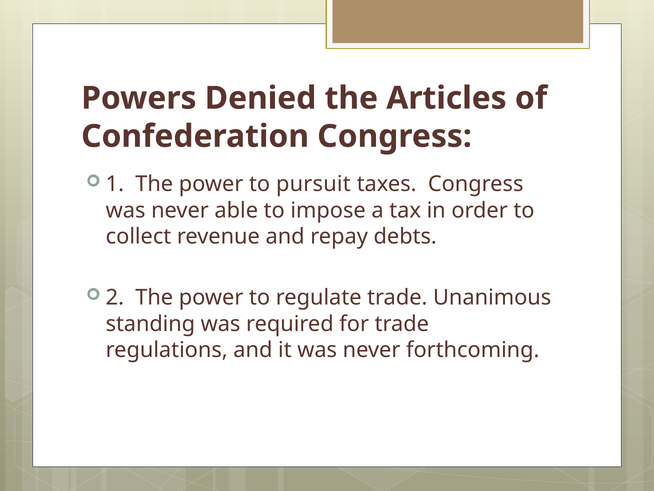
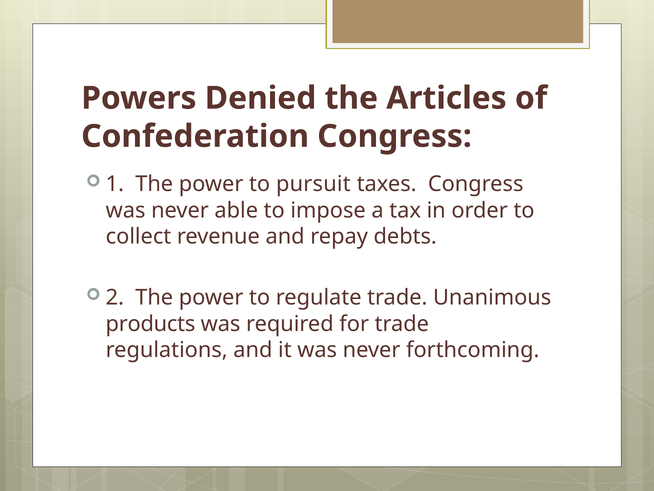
standing: standing -> products
